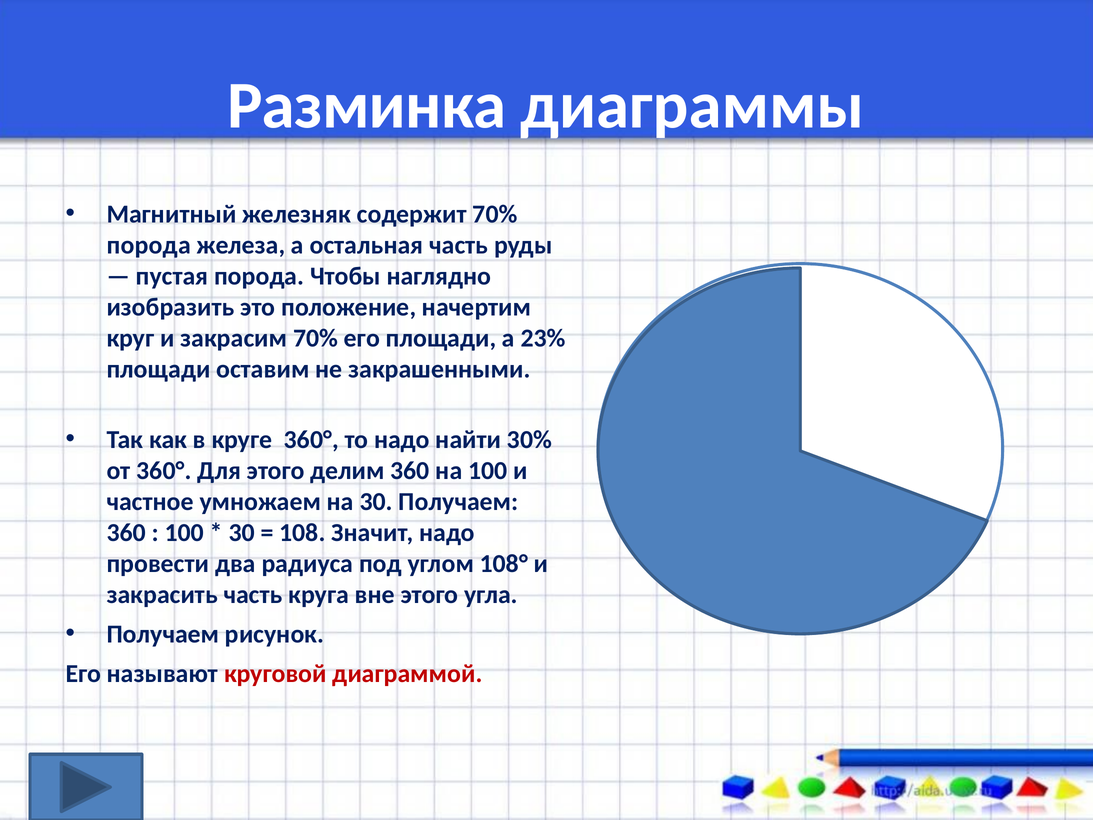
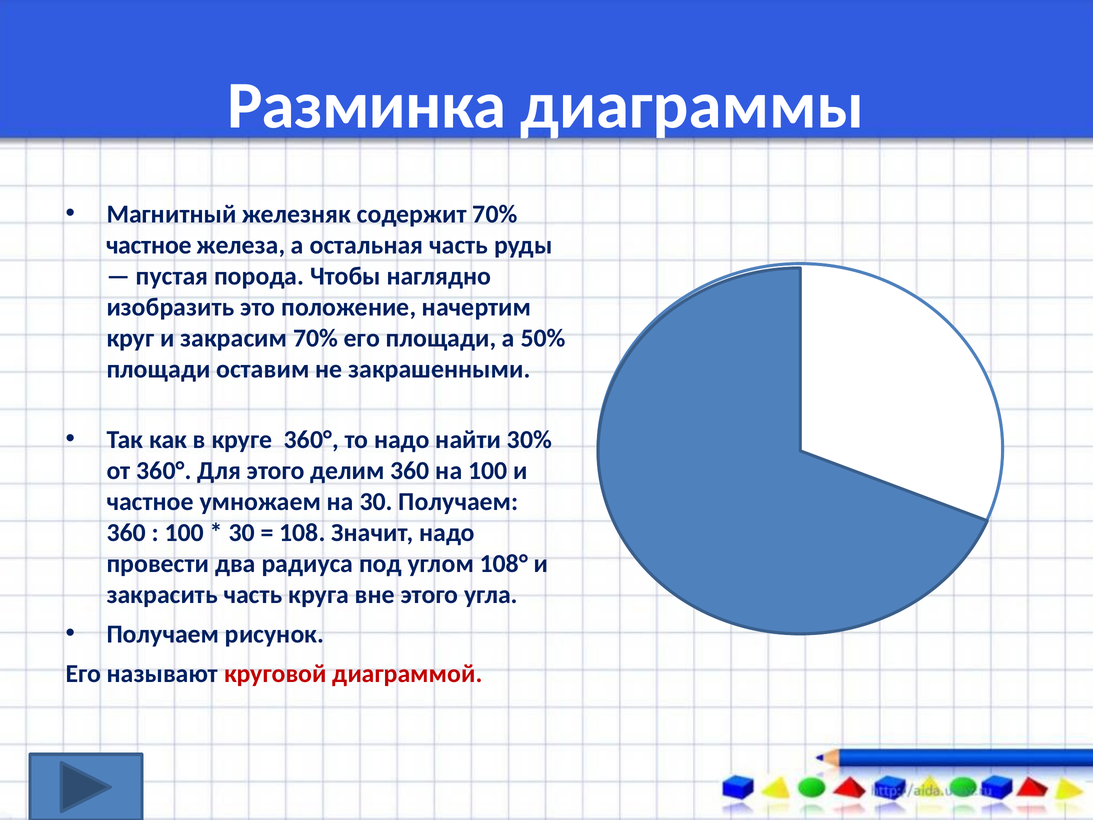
порода at (149, 245): порода -> частное
23%: 23% -> 50%
